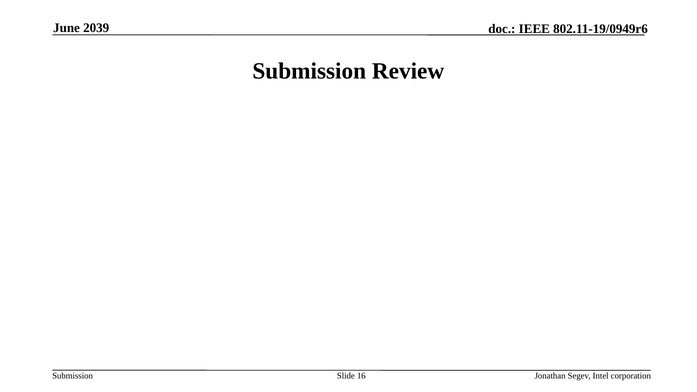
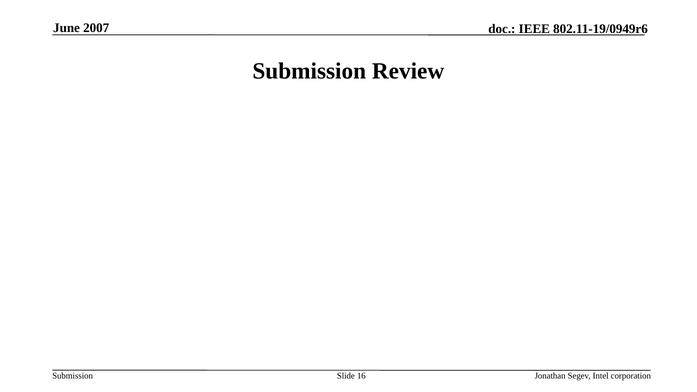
2039: 2039 -> 2007
